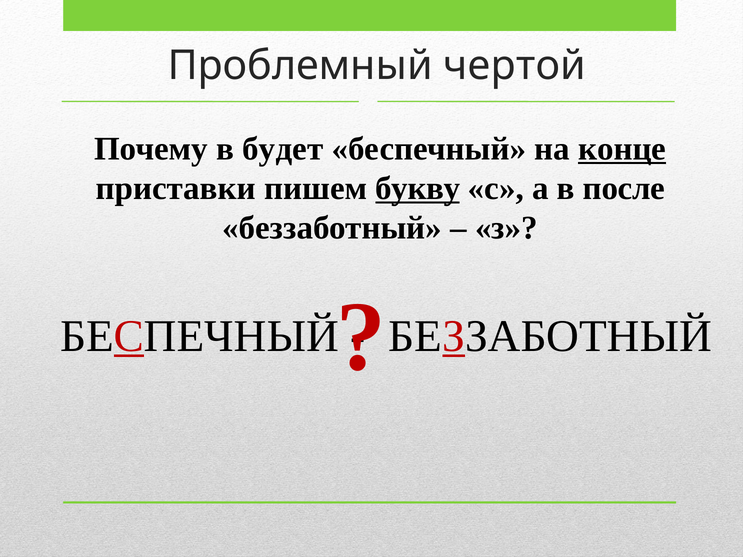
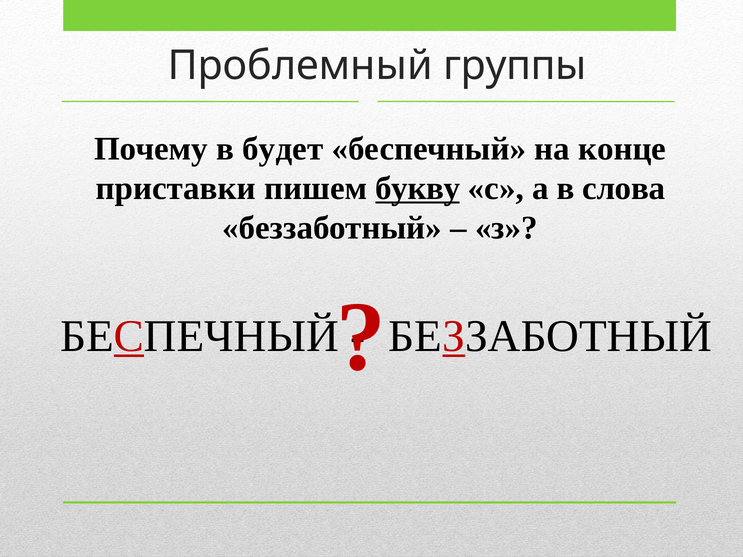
чертой: чертой -> группы
конце underline: present -> none
после: после -> слова
